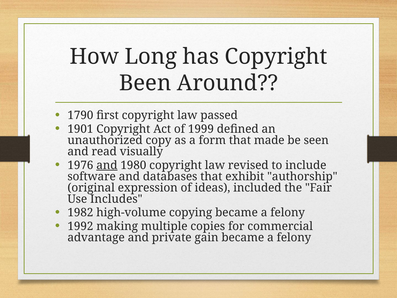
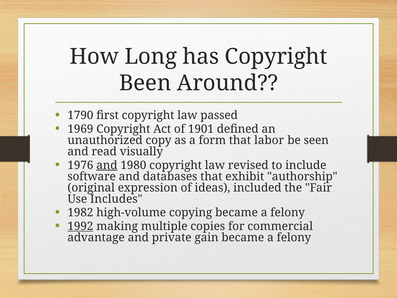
1901: 1901 -> 1969
1999: 1999 -> 1901
made: made -> labor
1992 underline: none -> present
